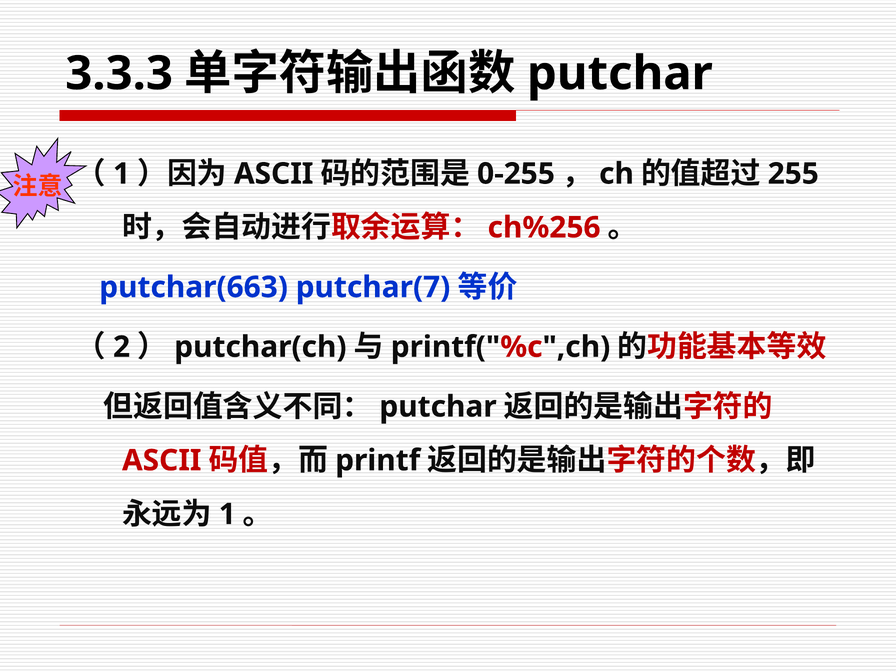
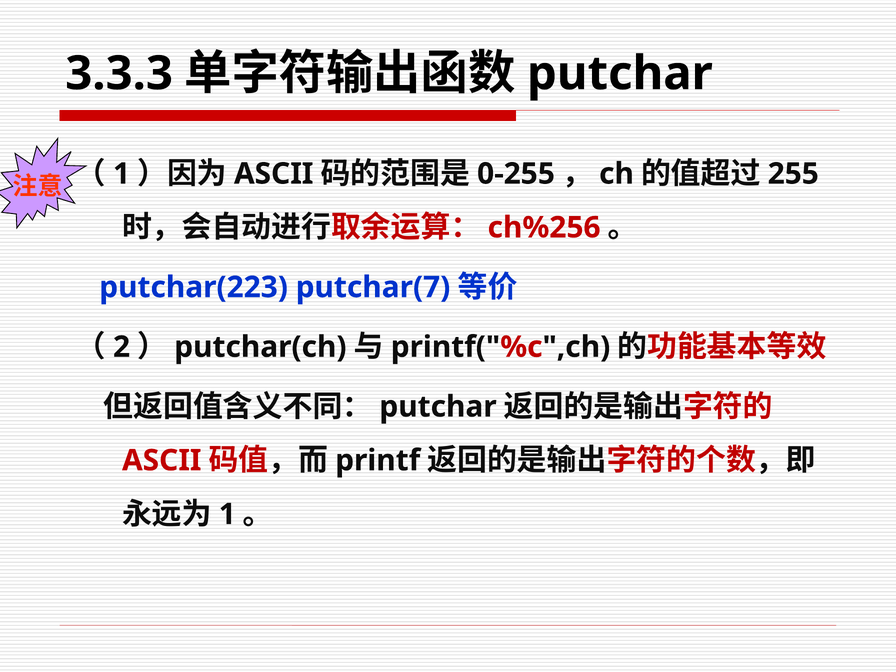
putchar(663: putchar(663 -> putchar(223
